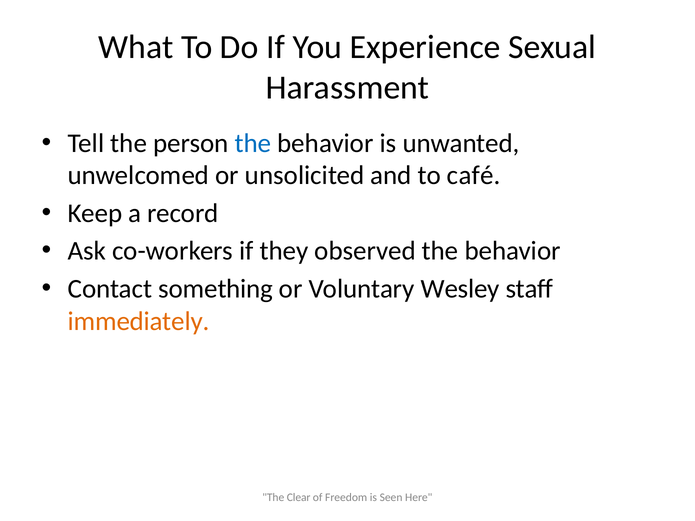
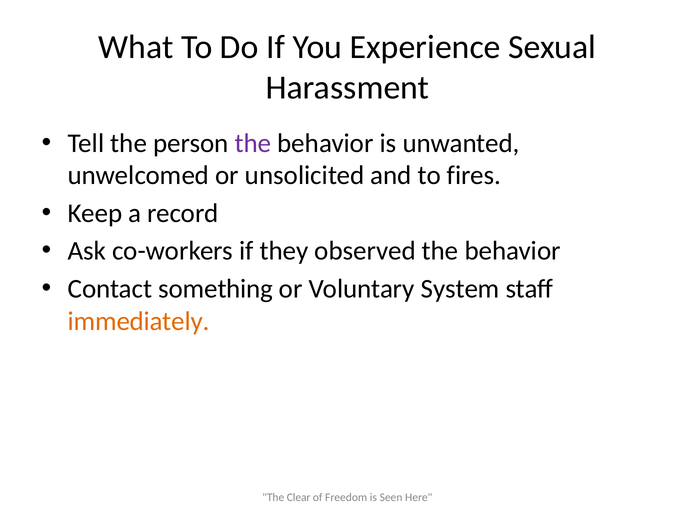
the at (253, 143) colour: blue -> purple
café: café -> fires
Wesley: Wesley -> System
